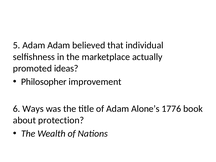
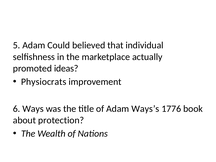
Adam Adam: Adam -> Could
Philosopher: Philosopher -> Physiocrats
Alone’s: Alone’s -> Ways’s
